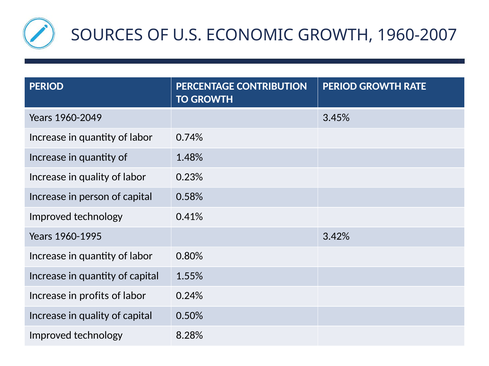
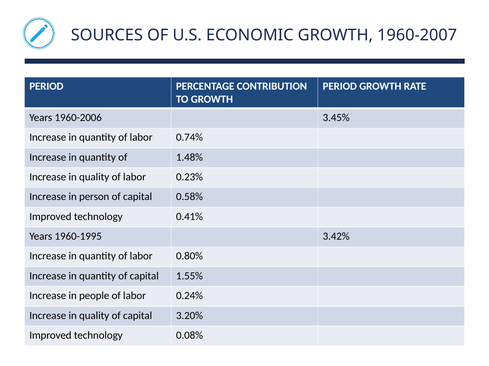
1960-2049: 1960-2049 -> 1960-2006
profits: profits -> people
0.50%: 0.50% -> 3.20%
8.28%: 8.28% -> 0.08%
